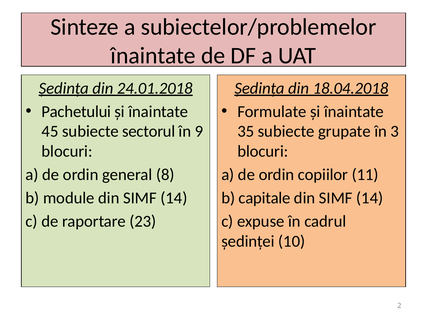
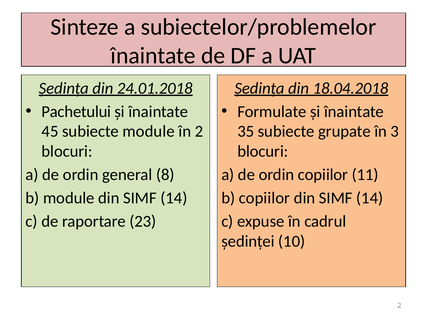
subiecte sectorul: sectorul -> module
în 9: 9 -> 2
b capitale: capitale -> copiilor
